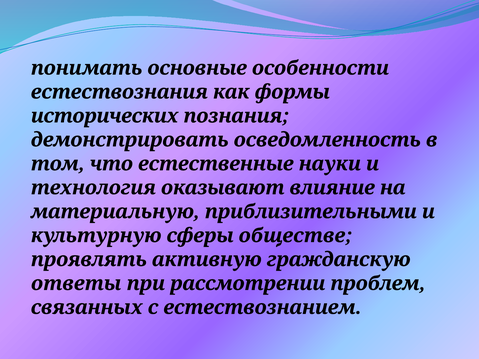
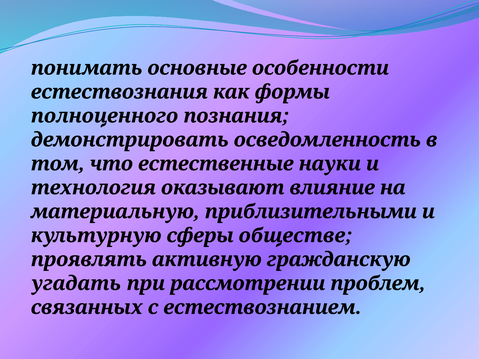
исторических: исторических -> полноценного
ответы: ответы -> угадать
